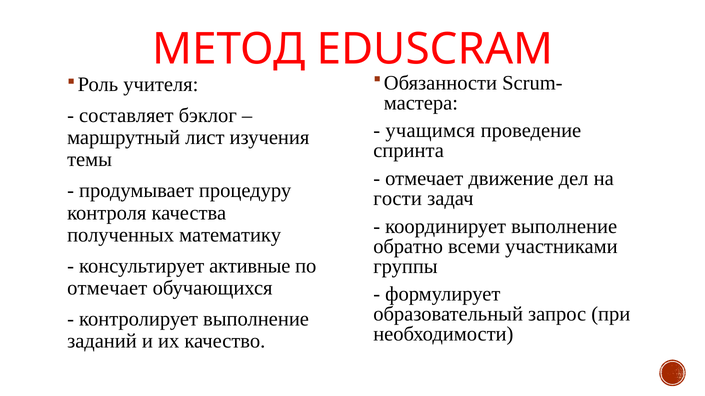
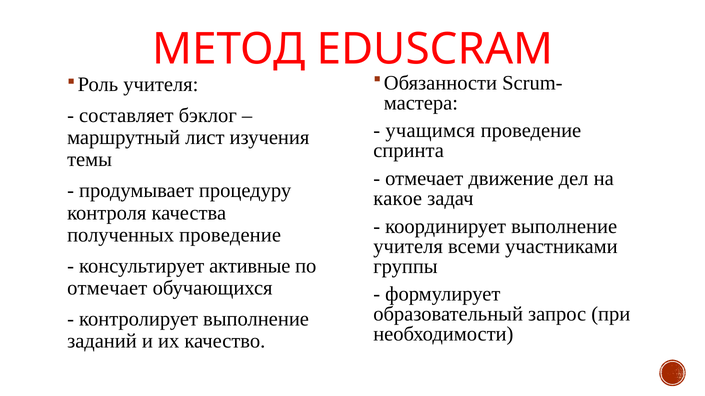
гости: гости -> какое
полученных математику: математику -> проведение
обратно at (408, 247): обратно -> учителя
